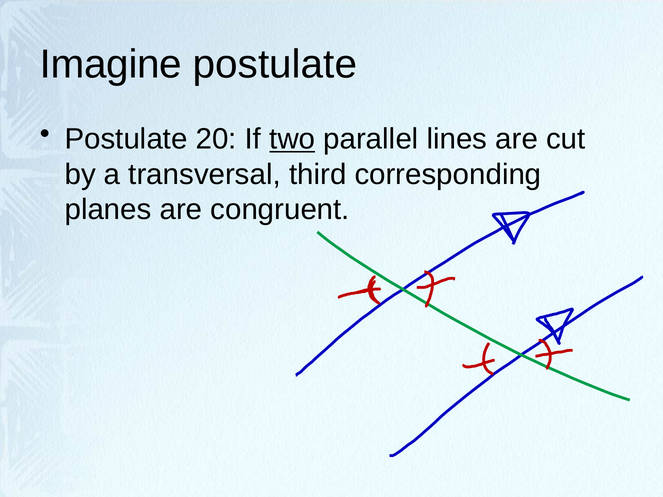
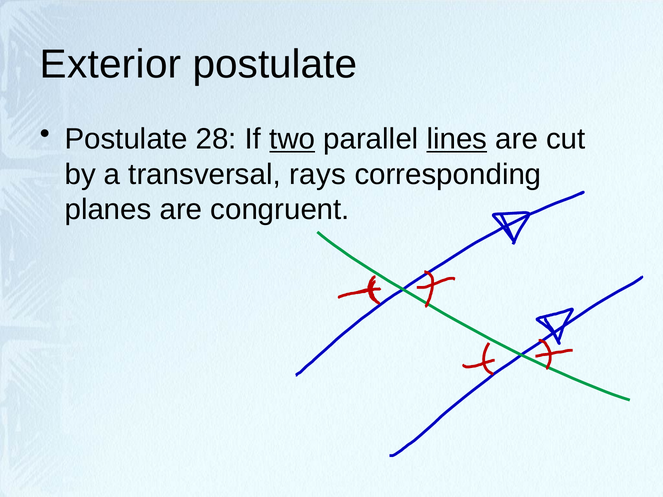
Imagine: Imagine -> Exterior
20: 20 -> 28
lines underline: none -> present
third: third -> rays
